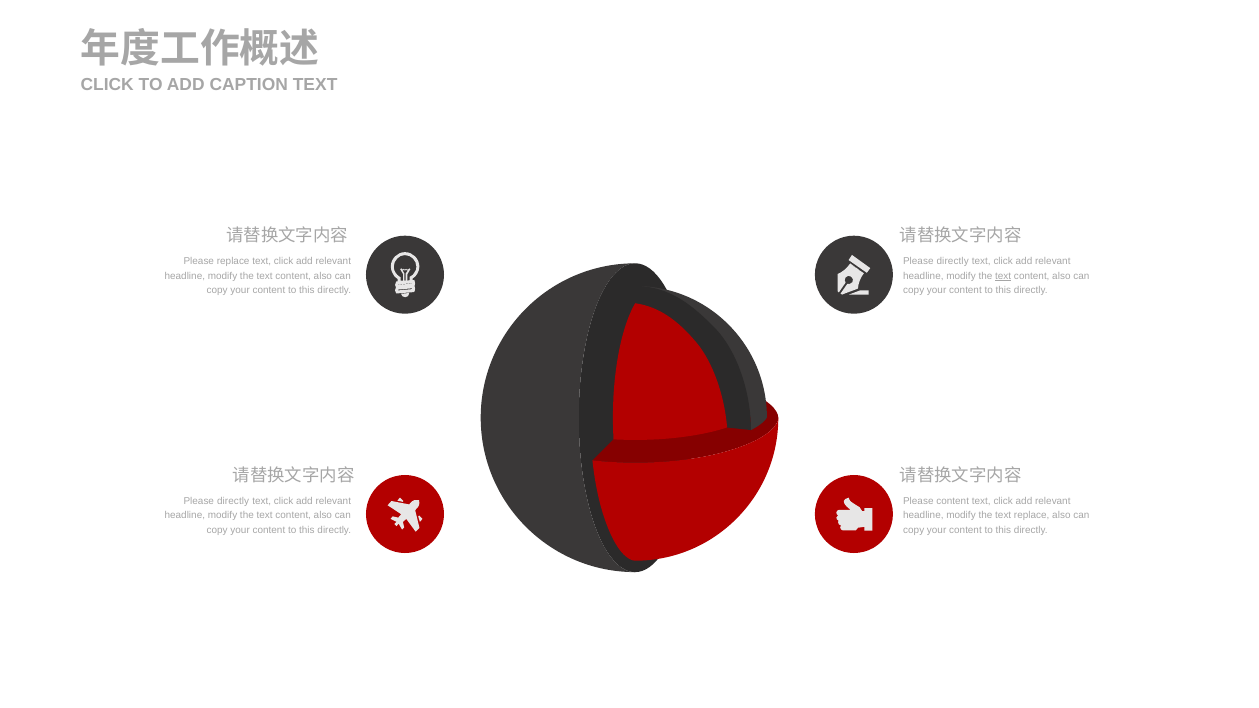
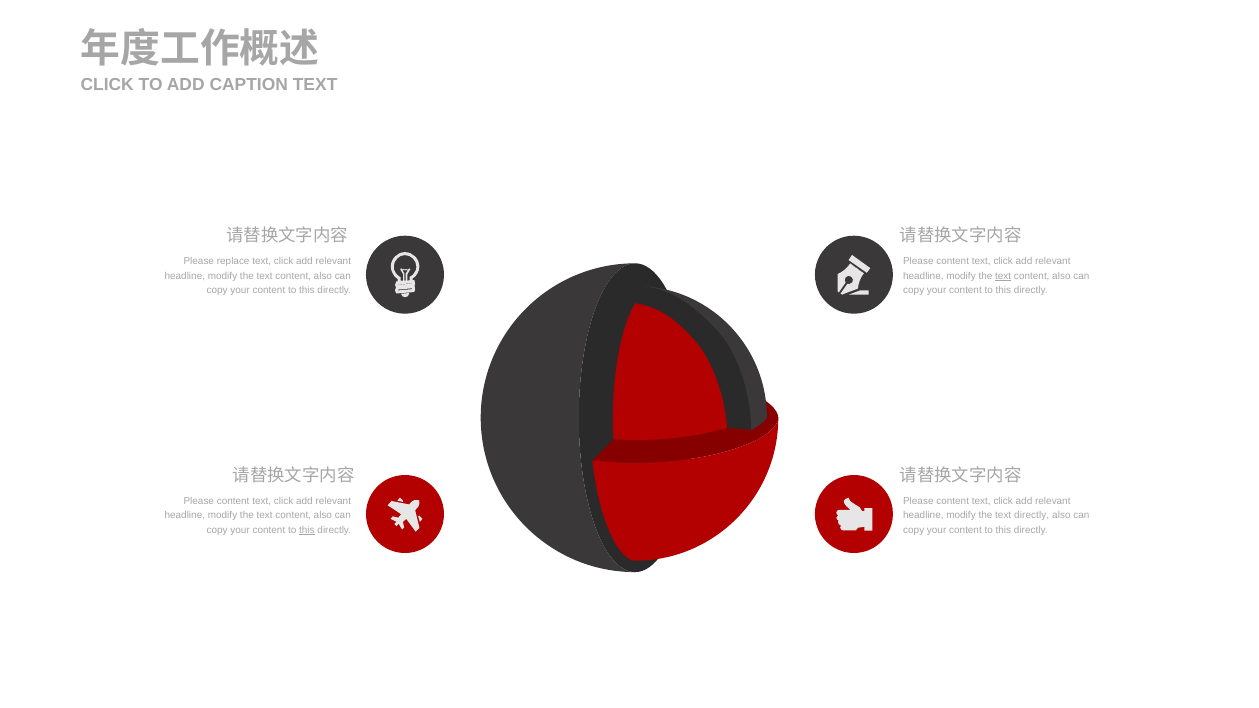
directly at (953, 262): directly -> content
directly at (233, 502): directly -> content
text replace: replace -> directly
this at (307, 530) underline: none -> present
